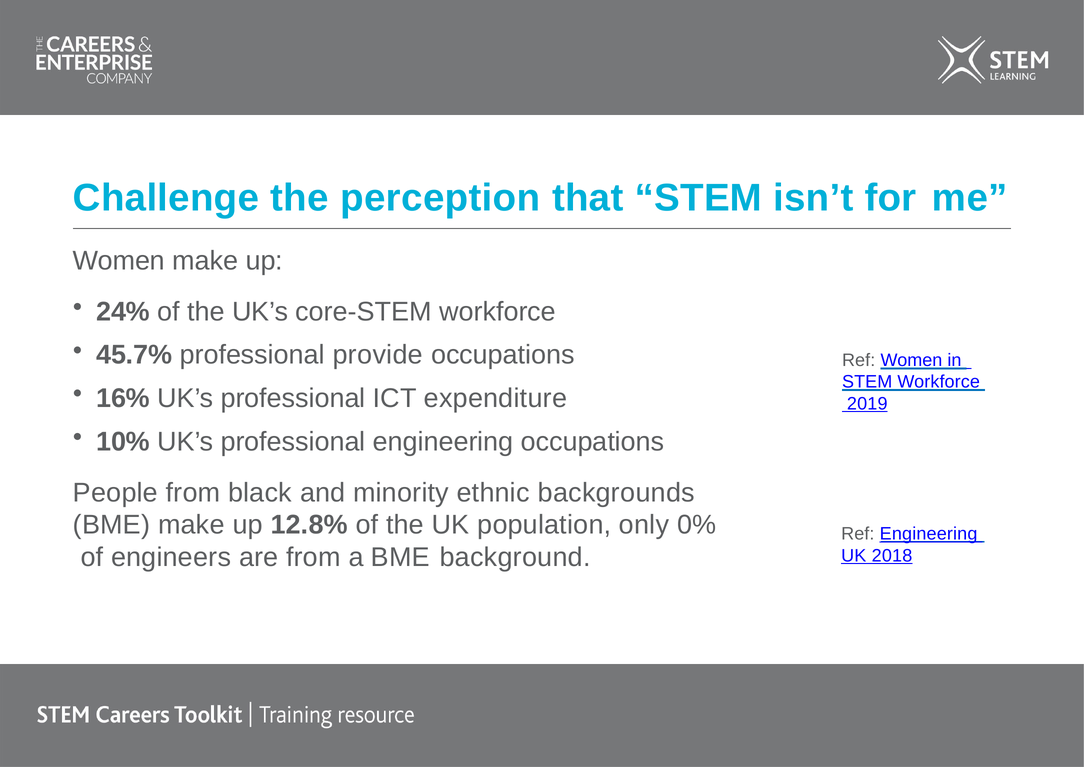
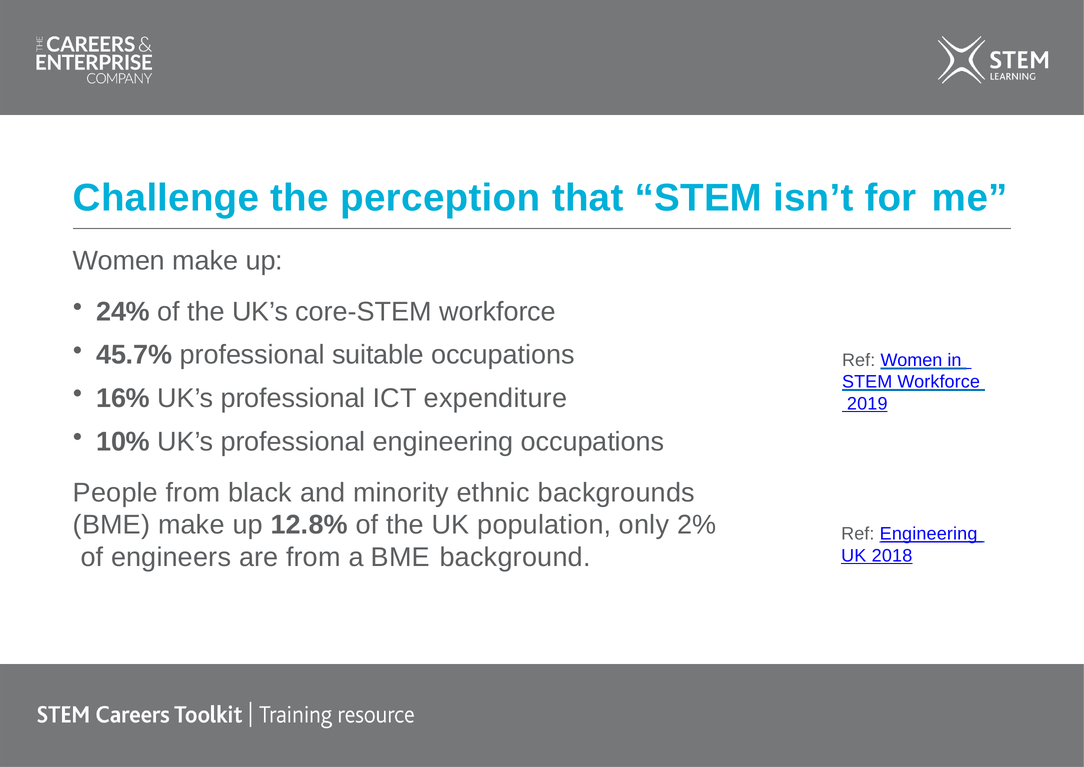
provide: provide -> suitable
0%: 0% -> 2%
